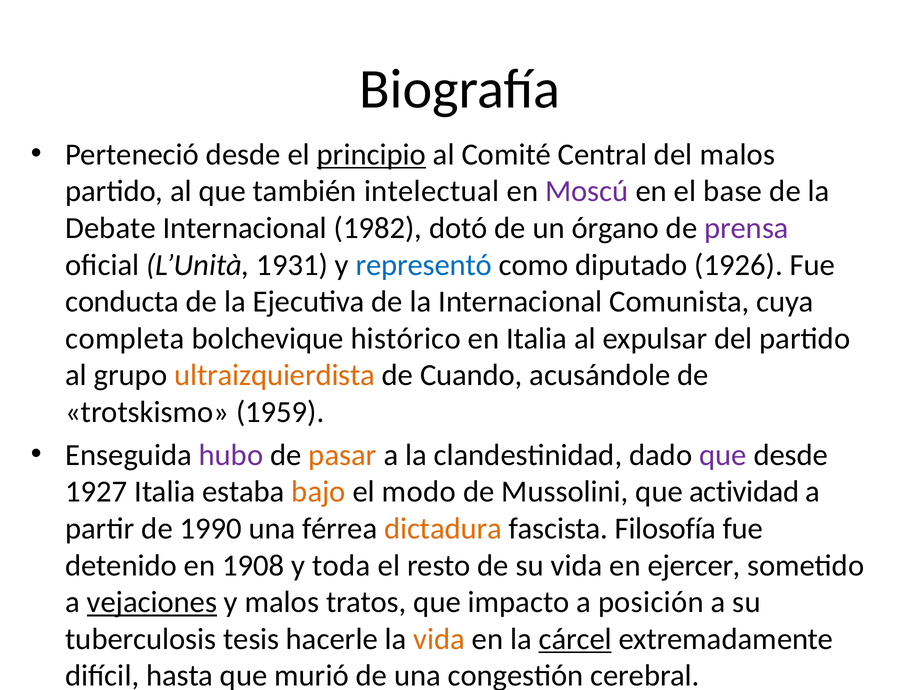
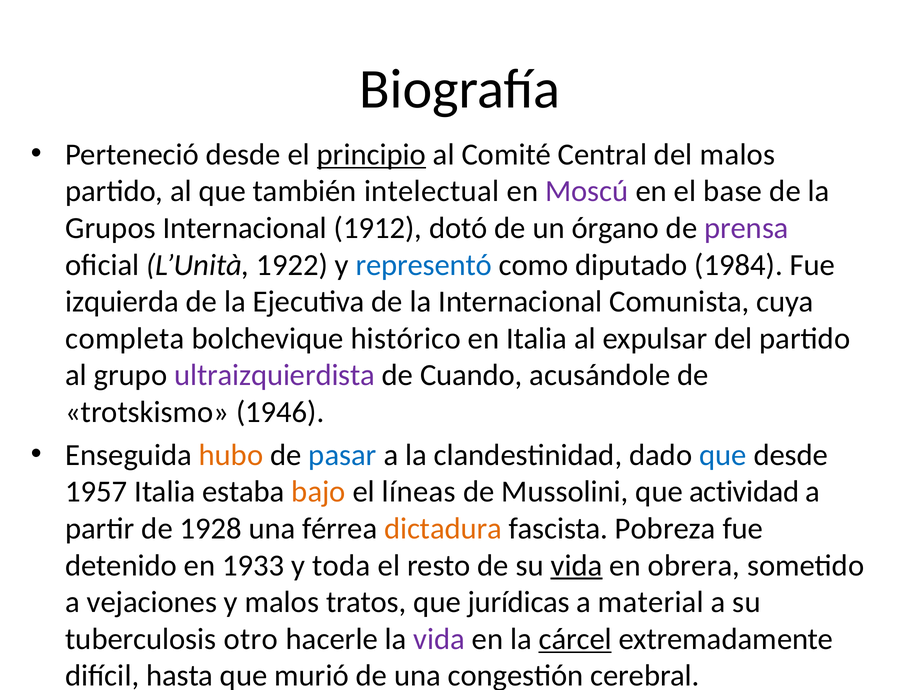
Debate: Debate -> Grupos
1982: 1982 -> 1912
1931: 1931 -> 1922
1926: 1926 -> 1984
conducta: conducta -> izquierda
ultraizquierdista colour: orange -> purple
1959: 1959 -> 1946
hubo colour: purple -> orange
pasar colour: orange -> blue
que at (723, 455) colour: purple -> blue
1927: 1927 -> 1957
modo: modo -> líneas
1990: 1990 -> 1928
Filosofía: Filosofía -> Pobreza
1908: 1908 -> 1933
vida at (577, 565) underline: none -> present
ejercer: ejercer -> obrera
vejaciones underline: present -> none
impacto: impacto -> jurídicas
posición: posición -> material
tesis: tesis -> otro
vida at (439, 639) colour: orange -> purple
